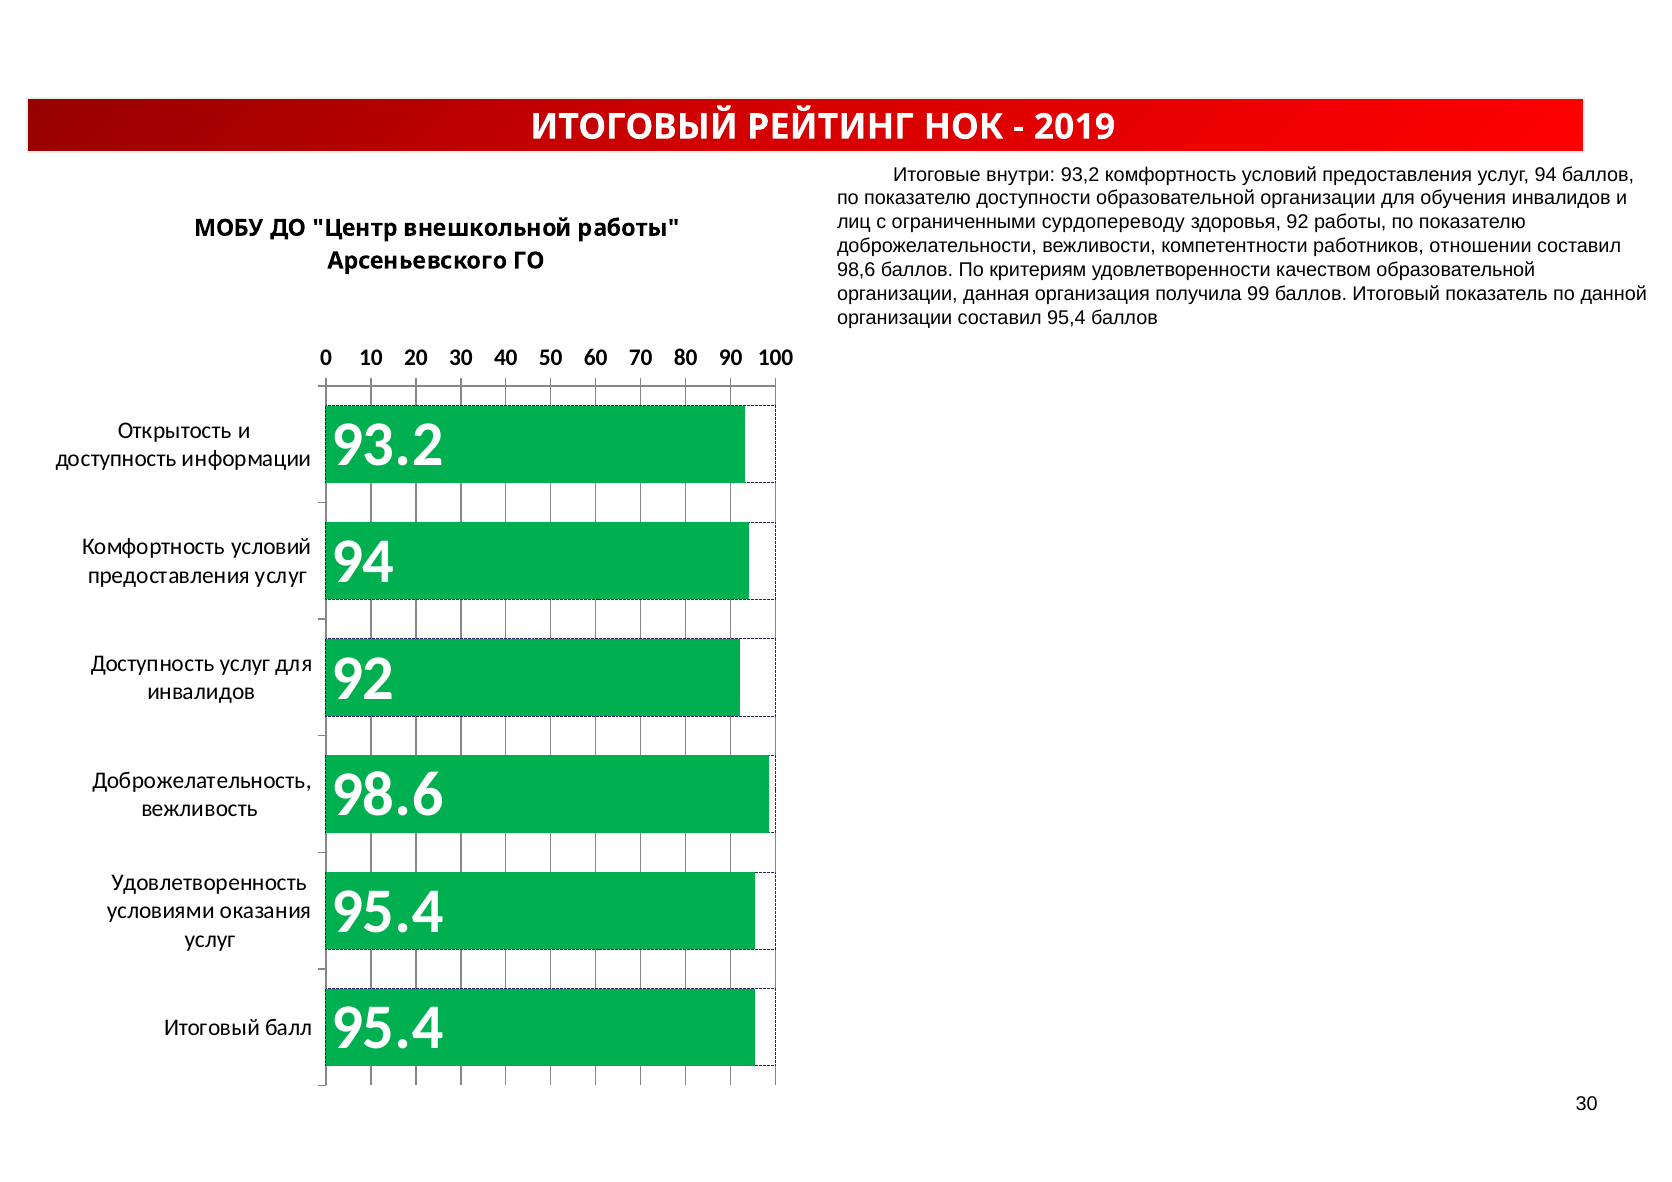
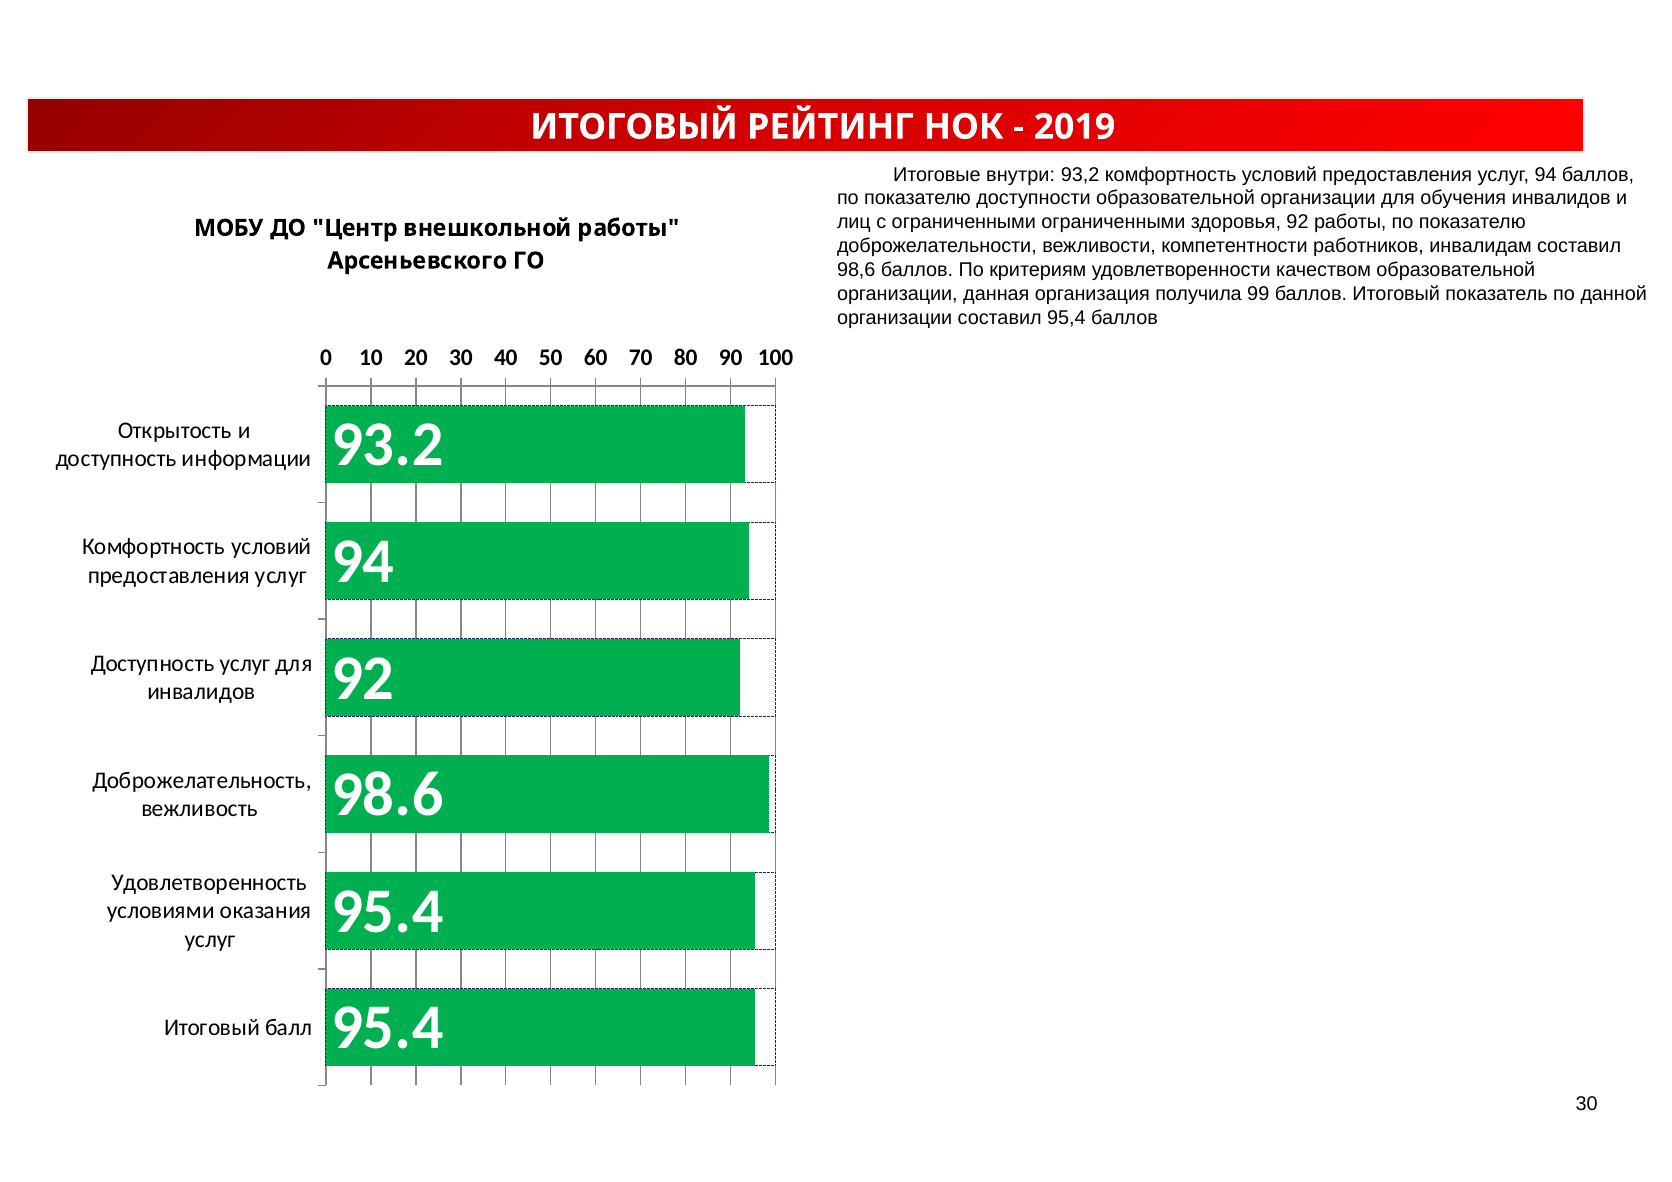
ограниченными сурдопереводу: сурдопереводу -> ограниченными
отношении: отношении -> инвалидам
